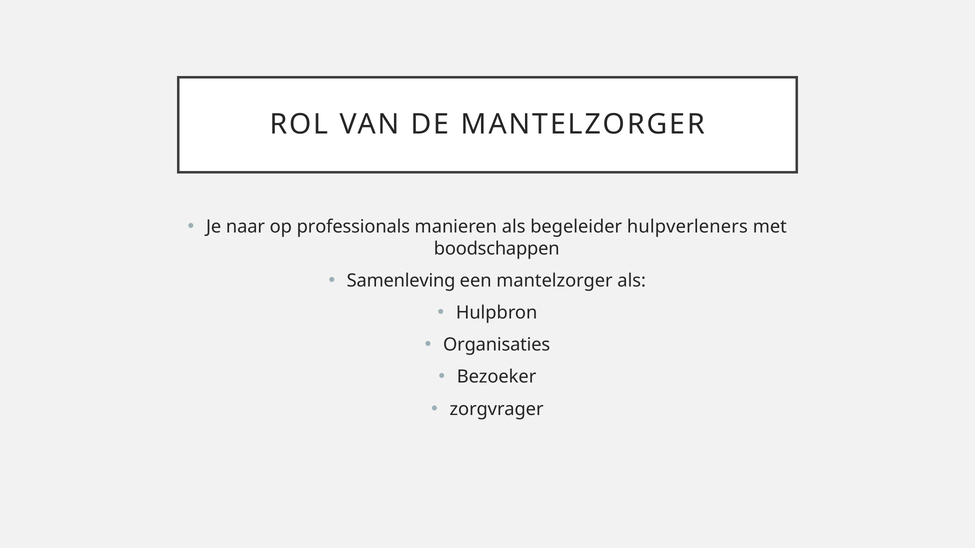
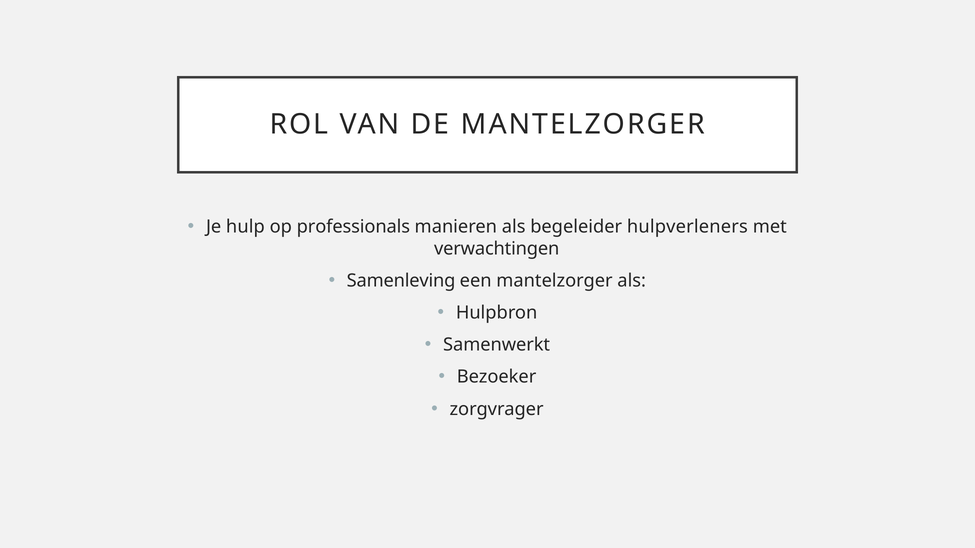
naar: naar -> hulp
boodschappen: boodschappen -> verwachtingen
Organisaties: Organisaties -> Samenwerkt
